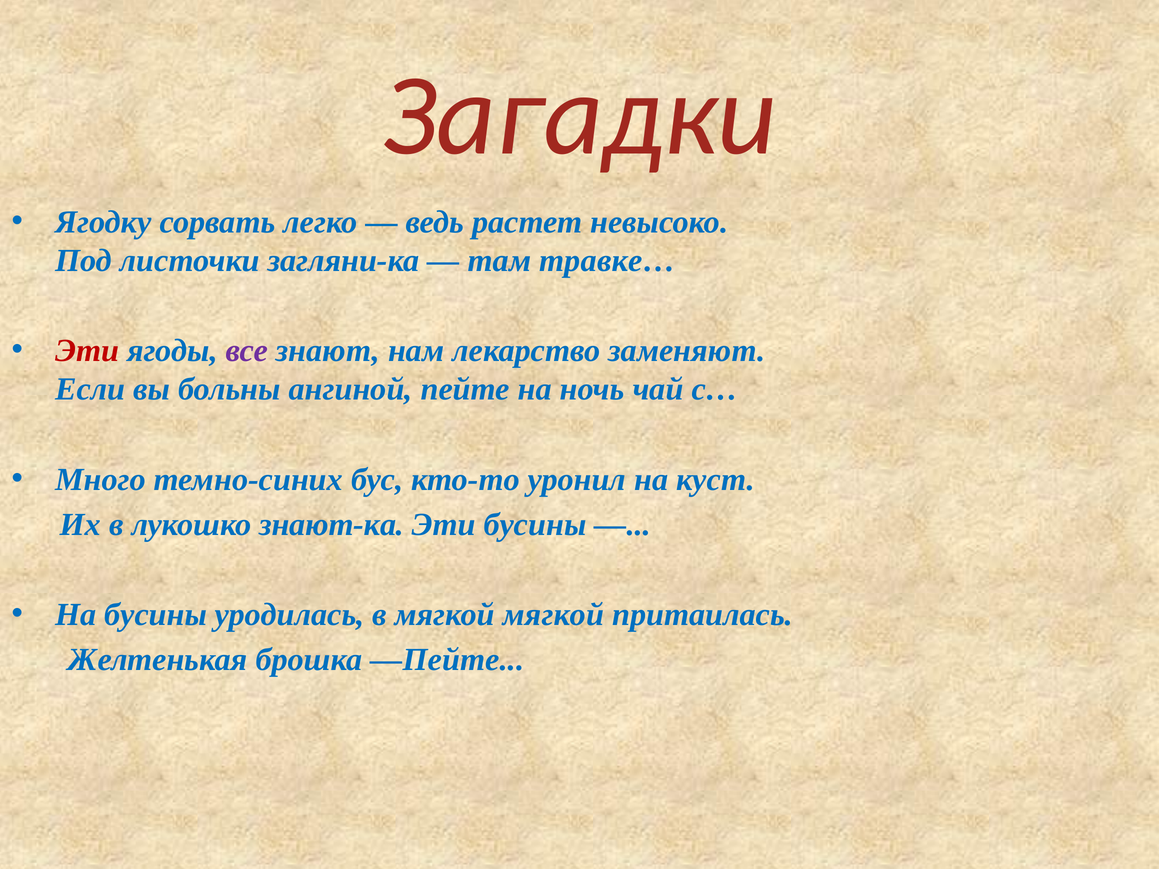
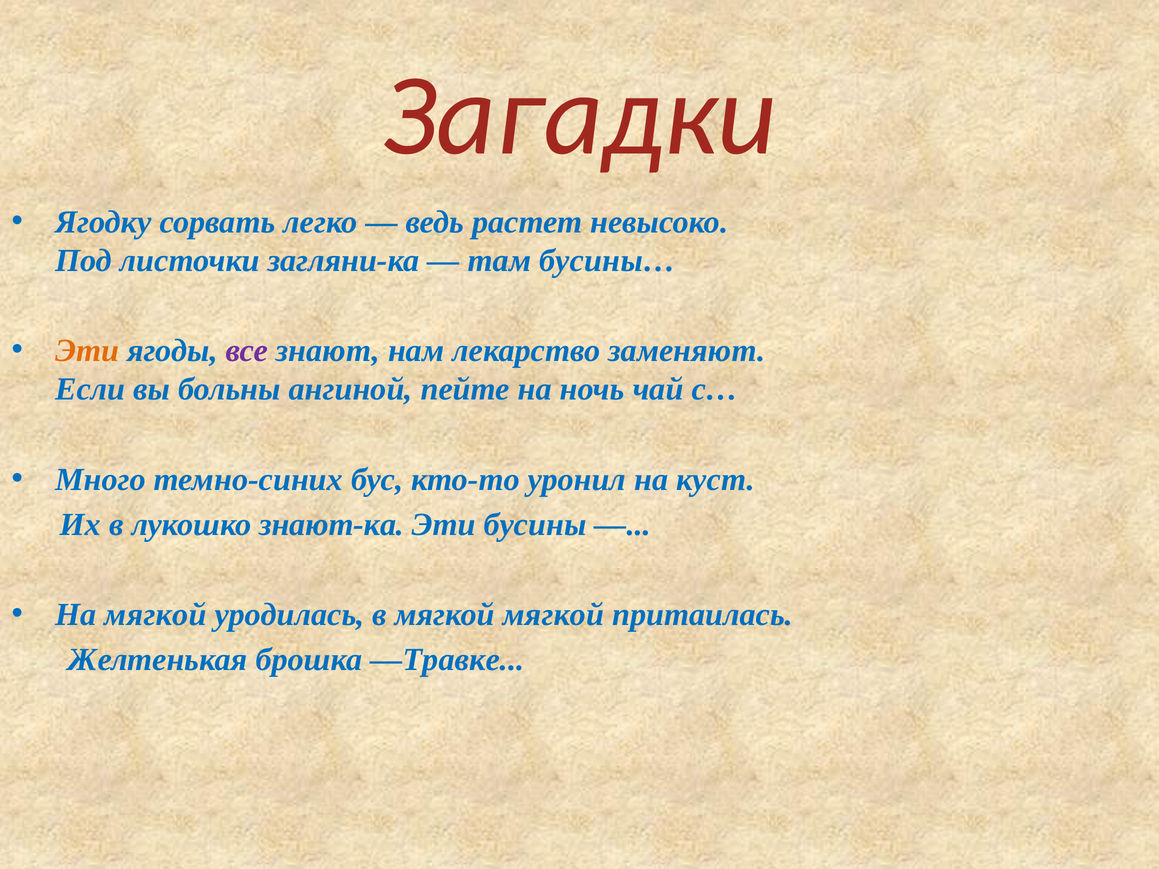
травке…: травке… -> бусины…
Эти at (87, 351) colour: red -> orange
На бусины: бусины -> мягкой
—Пейте: —Пейте -> —Травке
